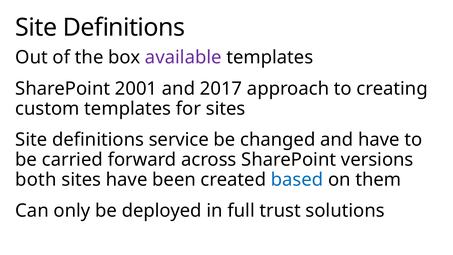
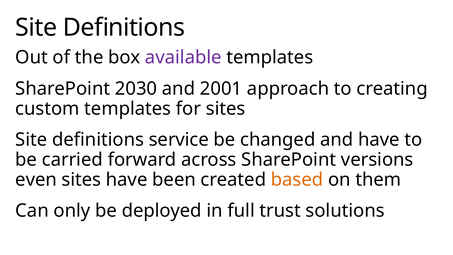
2001: 2001 -> 2030
2017: 2017 -> 2001
both: both -> even
based colour: blue -> orange
